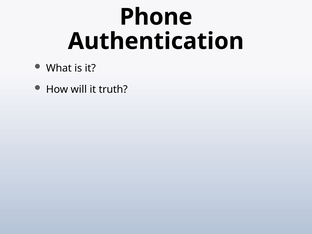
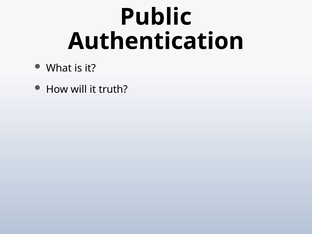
Phone: Phone -> Public
